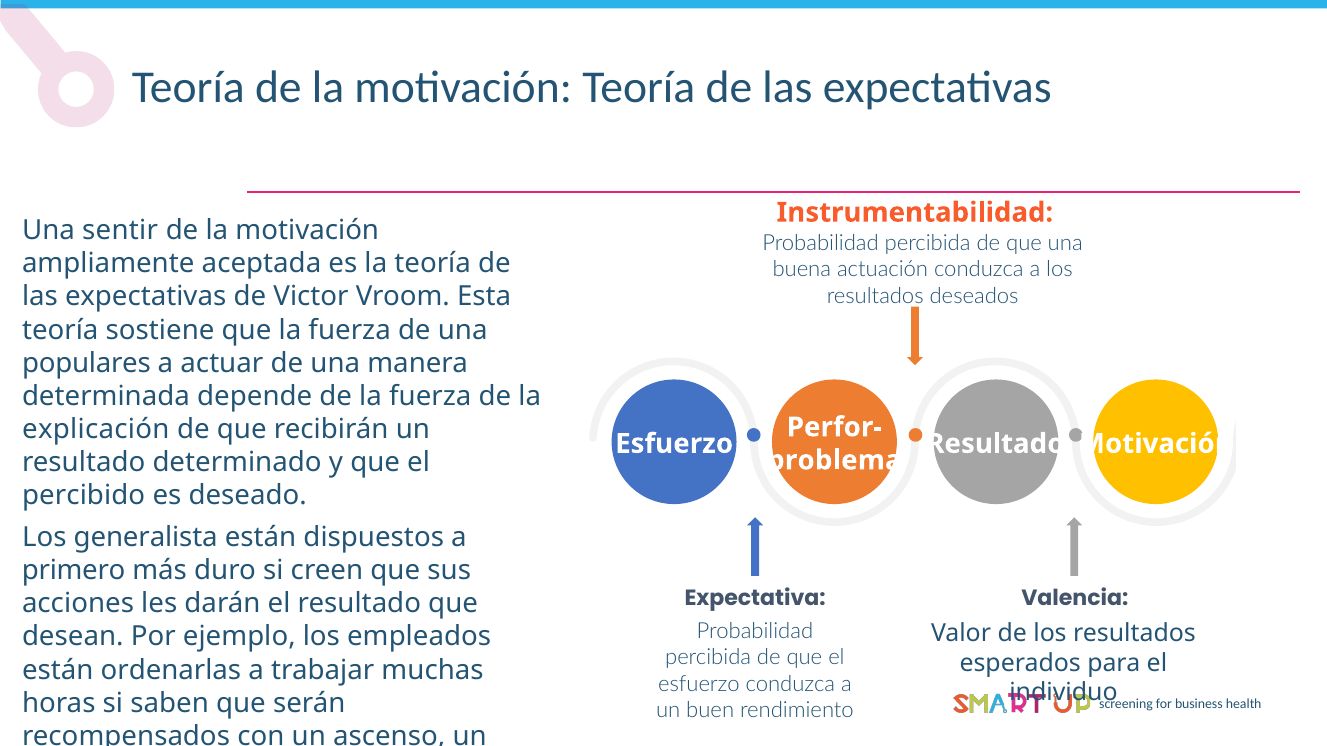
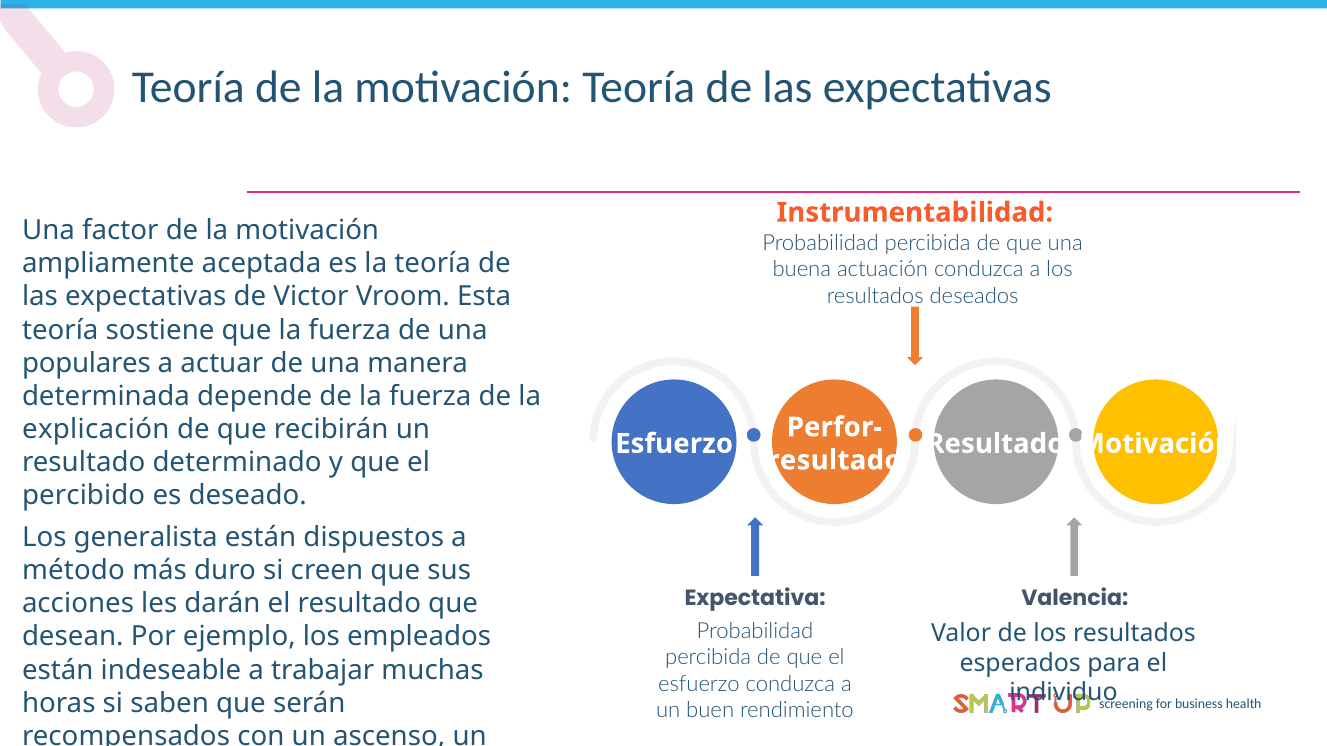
sentir: sentir -> factor
problema at (834, 461): problema -> resultado
primero: primero -> método
ordenarlas: ordenarlas -> indeseable
